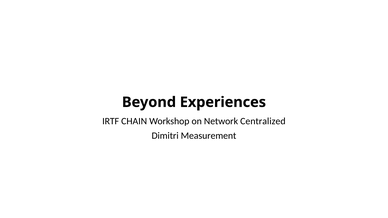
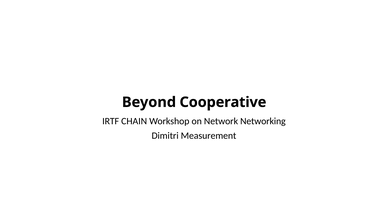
Experiences: Experiences -> Cooperative
Centralized: Centralized -> Networking
